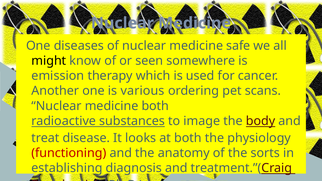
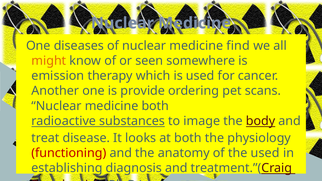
safe: safe -> find
might colour: black -> orange
various: various -> provide
the sorts: sorts -> used
